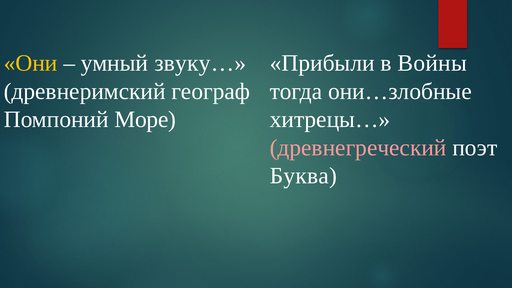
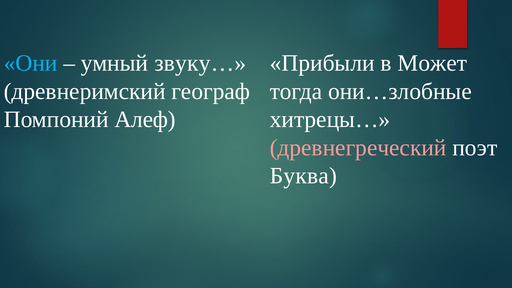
Они colour: yellow -> light blue
Войны: Войны -> Может
Море: Море -> Алеф
